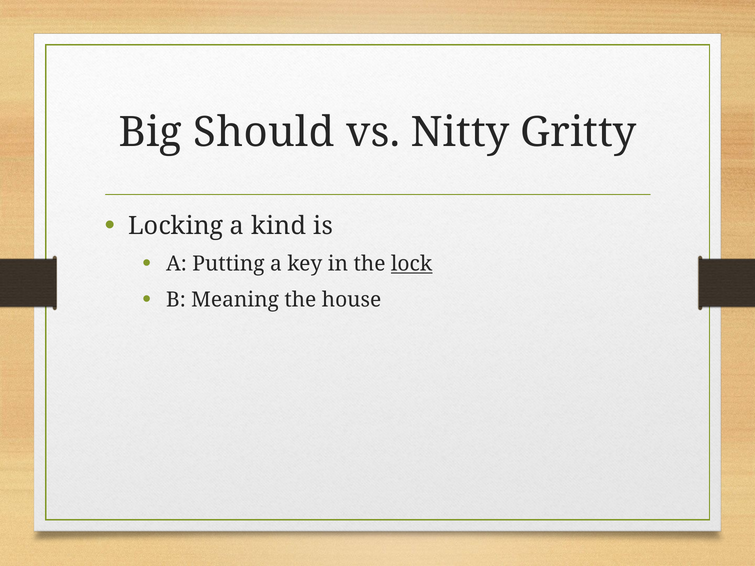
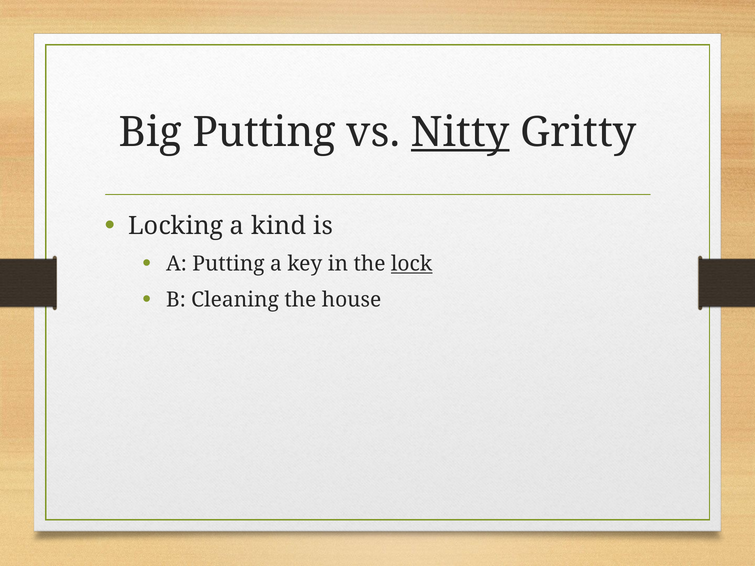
Big Should: Should -> Putting
Nitty underline: none -> present
Meaning: Meaning -> Cleaning
